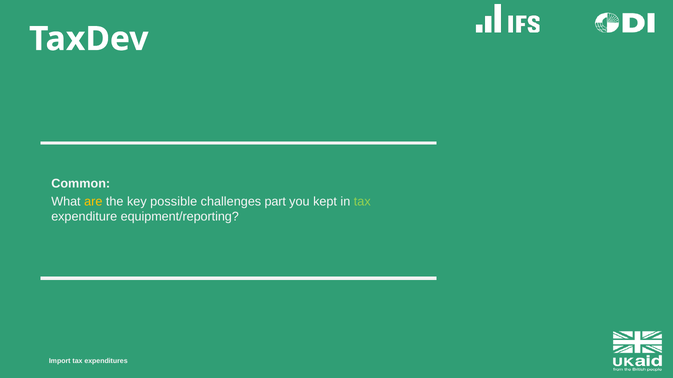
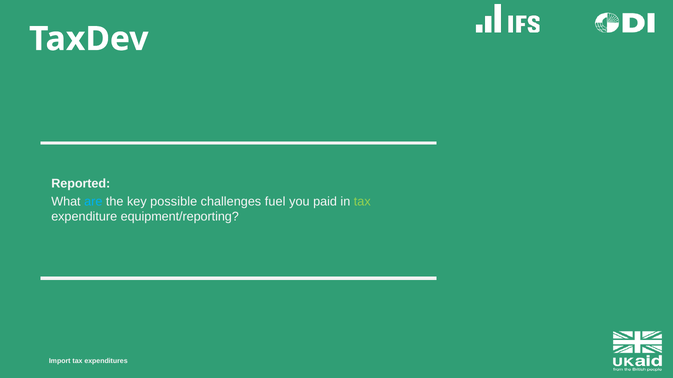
Common: Common -> Reported
are colour: yellow -> light blue
part: part -> fuel
kept: kept -> paid
